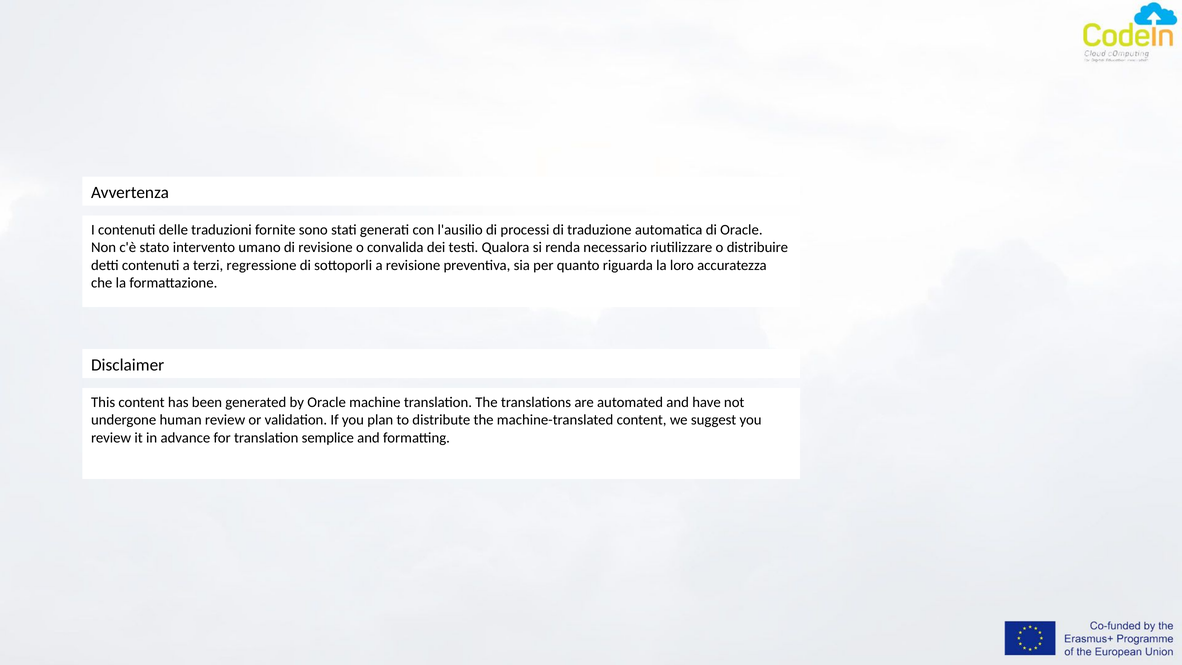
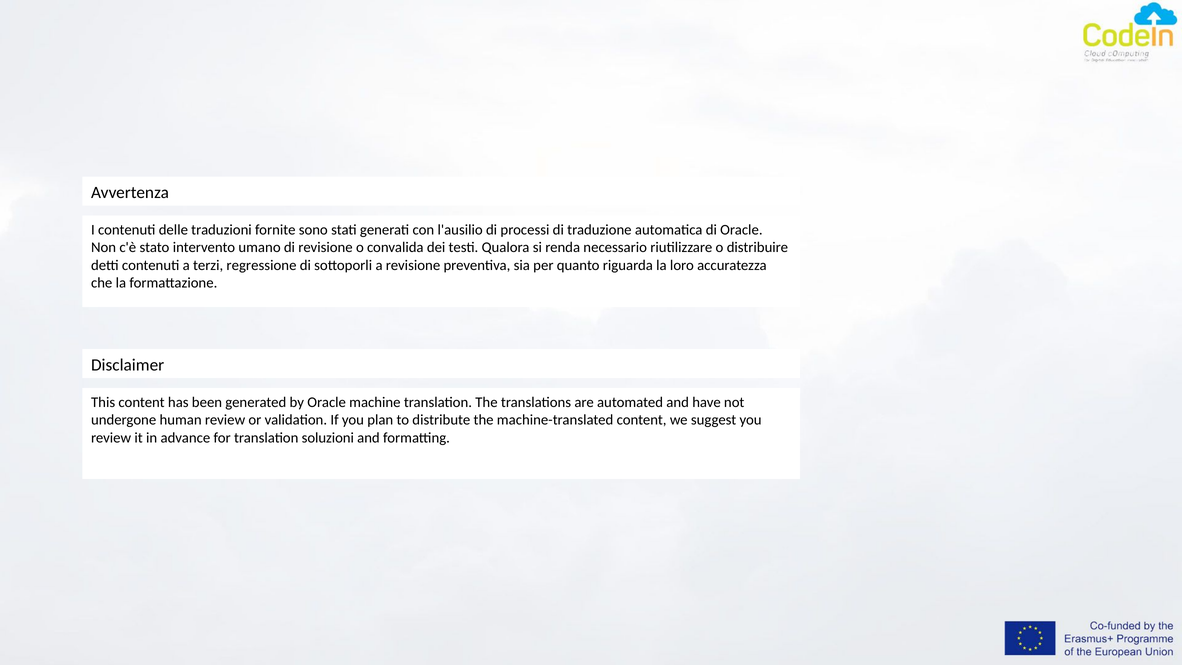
semplice: semplice -> soluzioni
